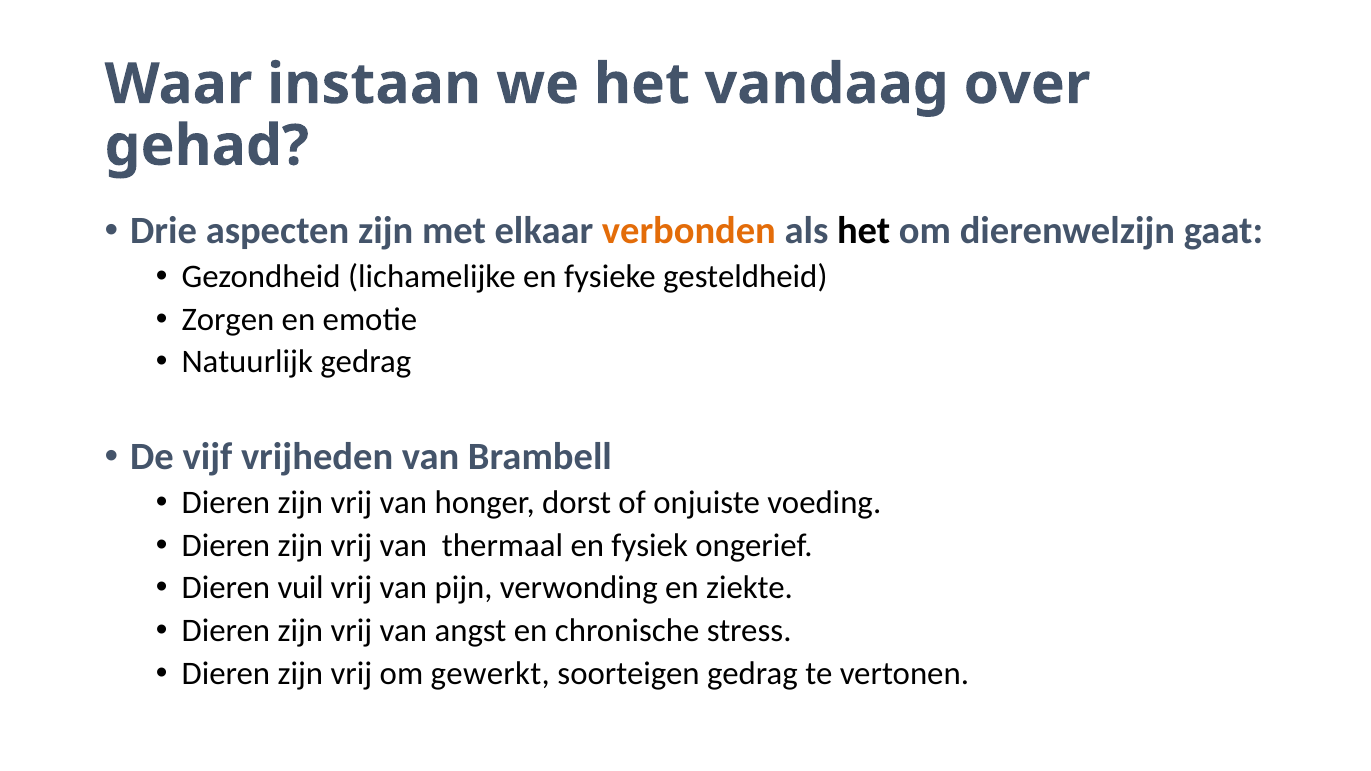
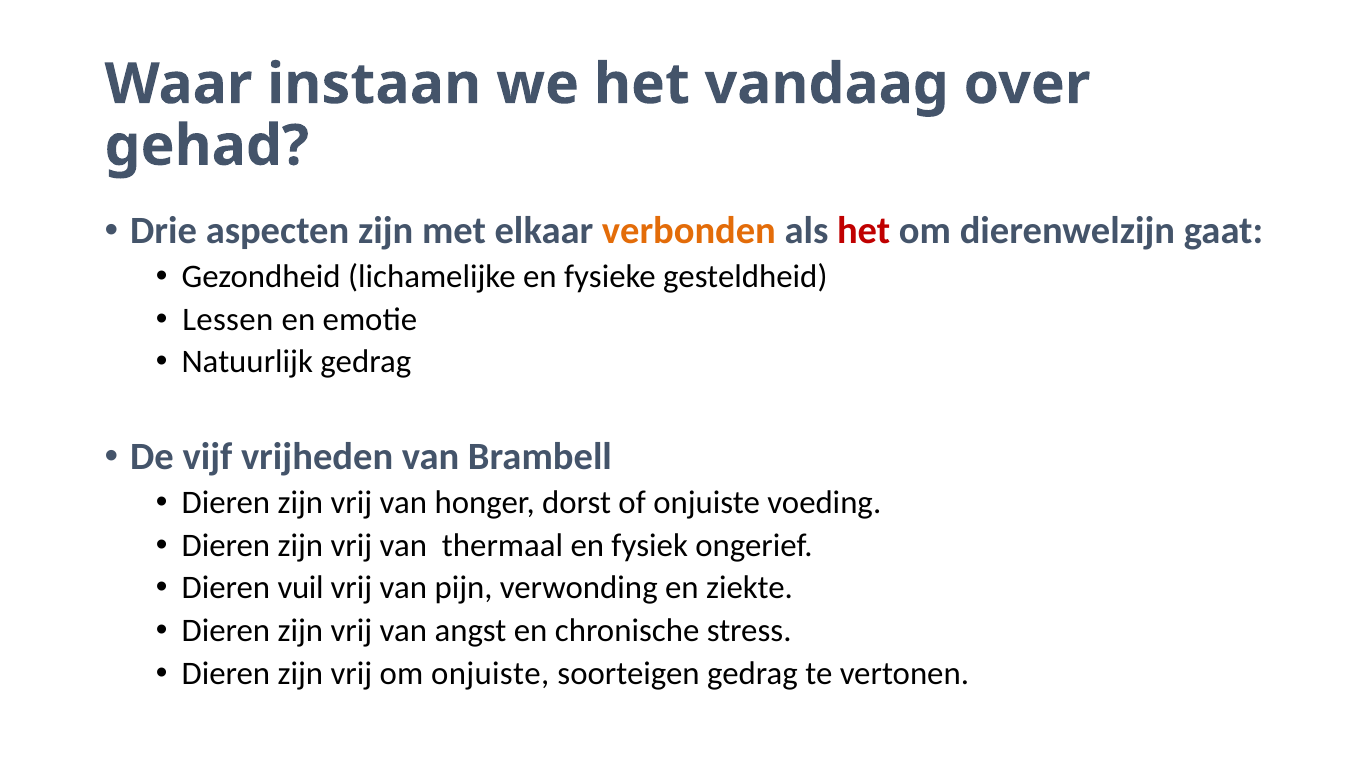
het at (864, 231) colour: black -> red
Zorgen: Zorgen -> Lessen
om gewerkt: gewerkt -> onjuiste
